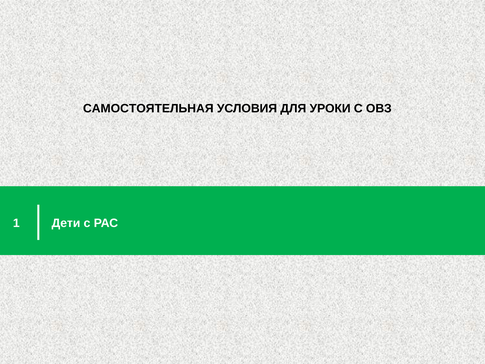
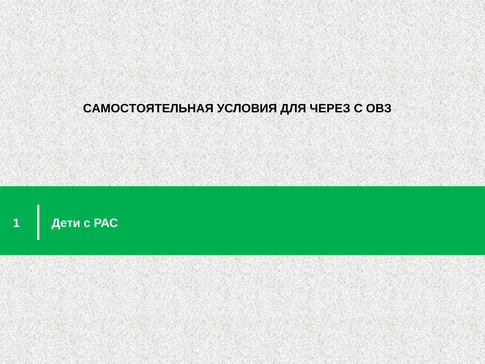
УРОКИ: УРОКИ -> ЧЕРЕЗ
